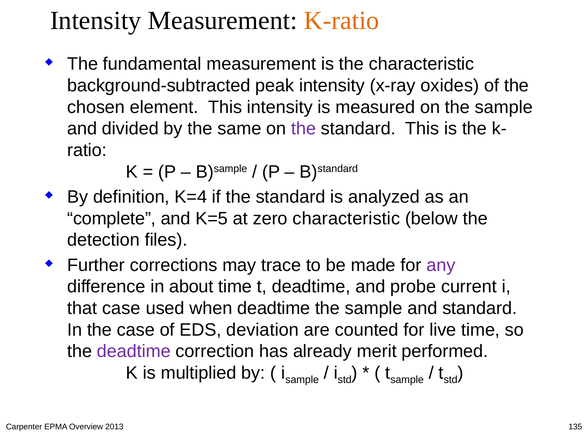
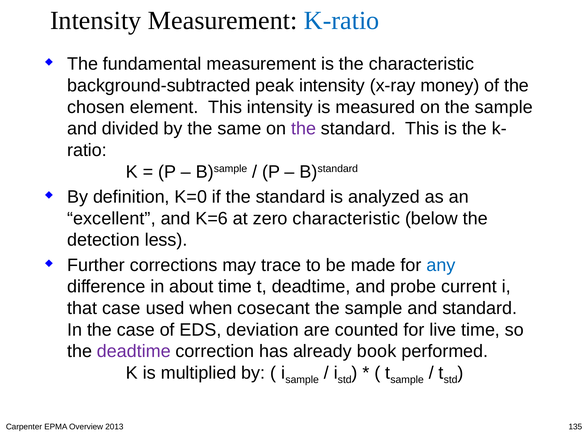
K-ratio colour: orange -> blue
oxides: oxides -> money
K=4: K=4 -> K=0
complete: complete -> excellent
K=5: K=5 -> K=6
files: files -> less
any colour: purple -> blue
when deadtime: deadtime -> cosecant
merit: merit -> book
